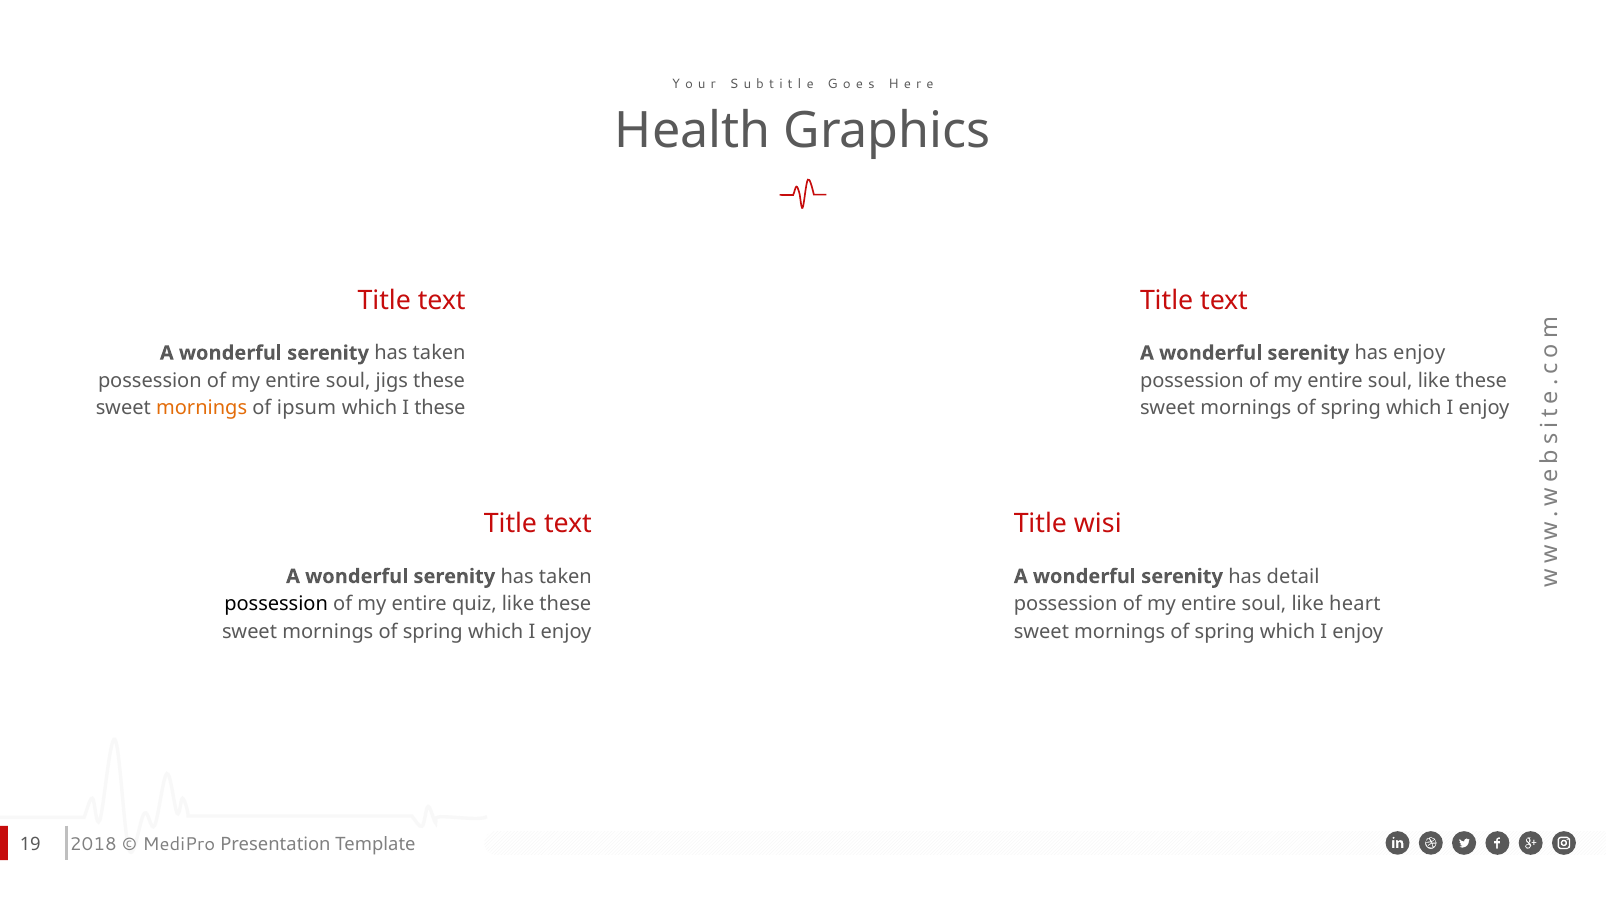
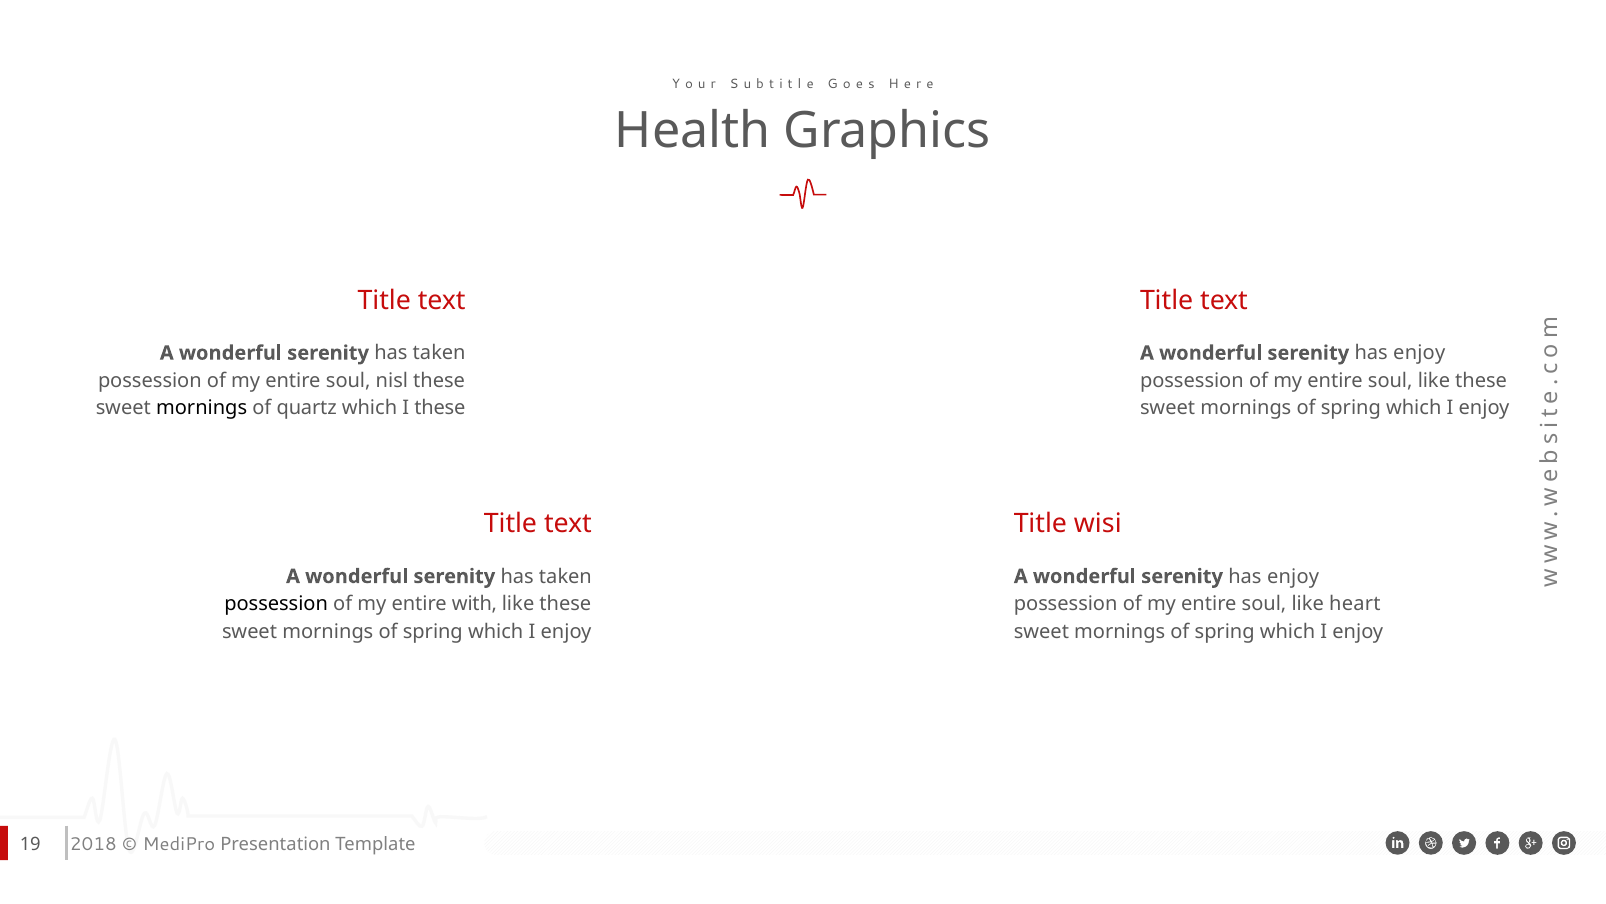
jigs: jigs -> nisl
mornings at (202, 408) colour: orange -> black
ipsum: ipsum -> quartz
detail at (1293, 576): detail -> enjoy
quiz: quiz -> with
